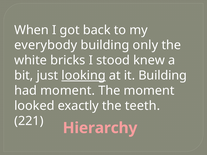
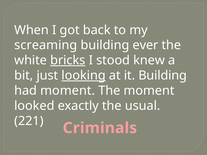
everybody: everybody -> screaming
only: only -> ever
bricks underline: none -> present
teeth: teeth -> usual
Hierarchy: Hierarchy -> Criminals
